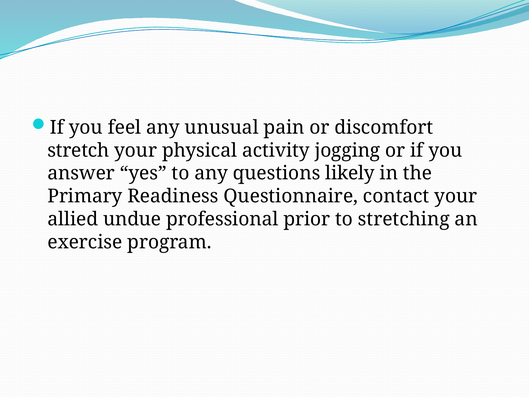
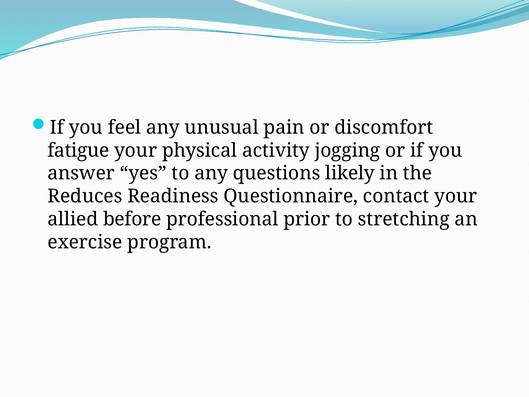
stretch: stretch -> fatigue
Primary: Primary -> Reduces
undue: undue -> before
